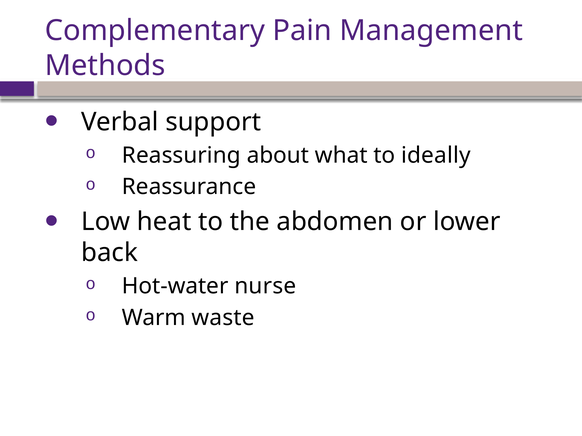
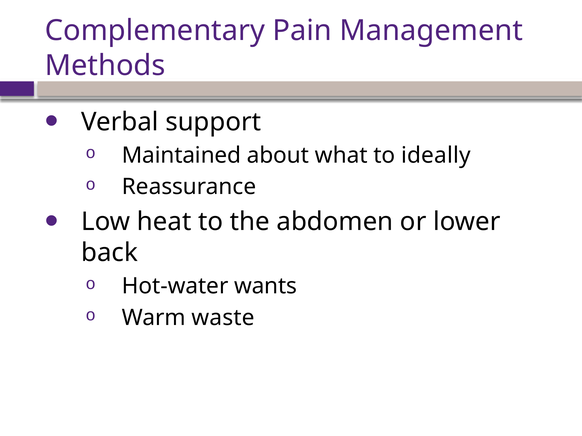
Reassuring: Reassuring -> Maintained
nurse: nurse -> wants
